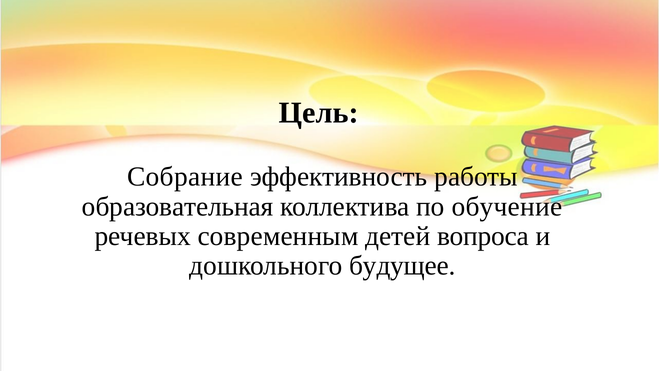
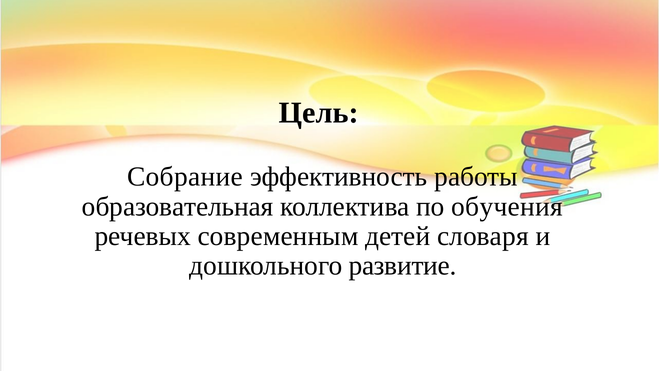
обучение: обучение -> обучения
вопроса: вопроса -> словаря
будущее: будущее -> развитие
